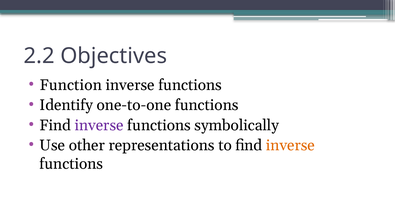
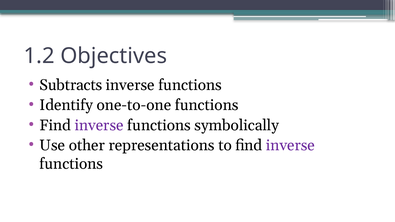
2.2: 2.2 -> 1.2
Function: Function -> Subtracts
inverse at (290, 145) colour: orange -> purple
